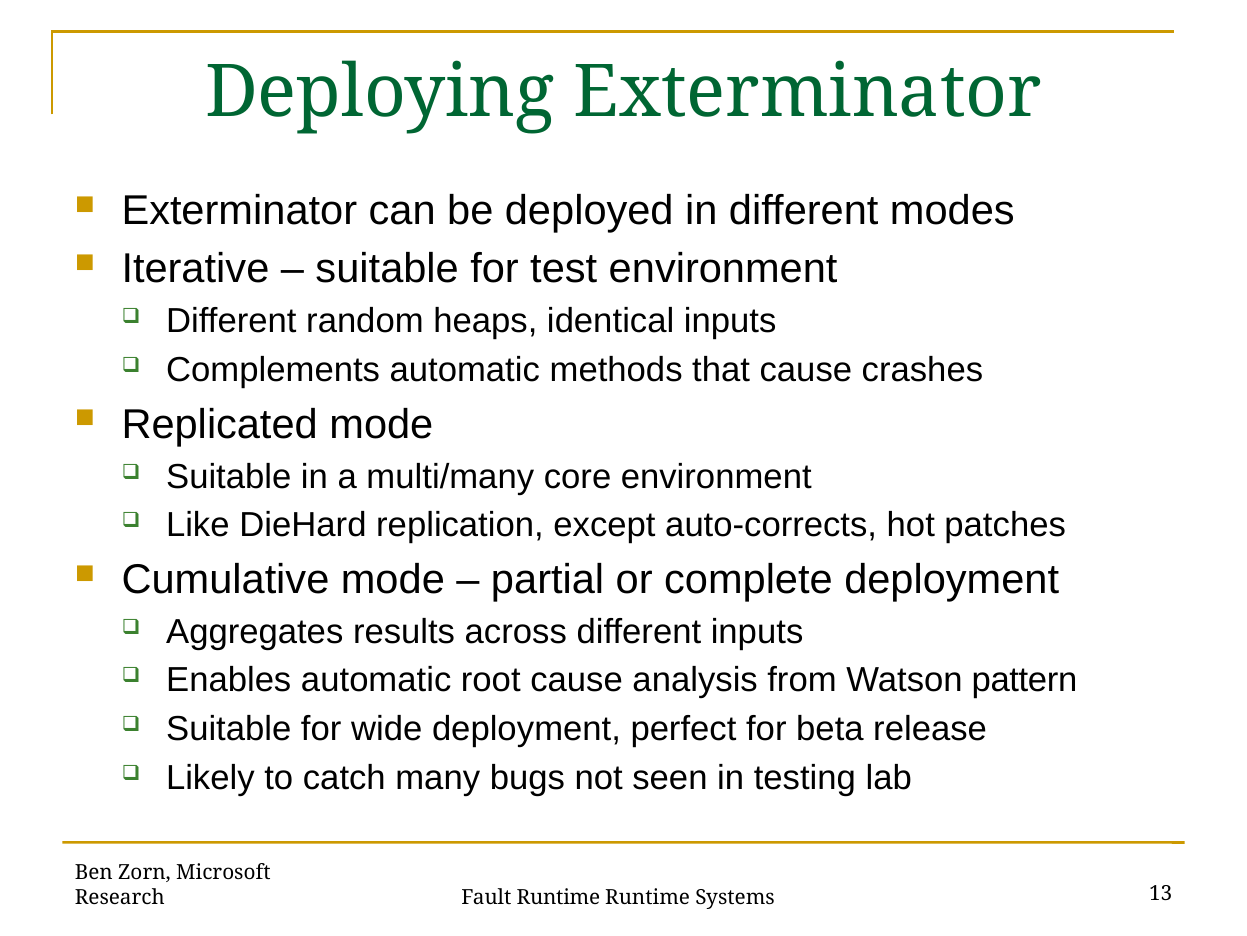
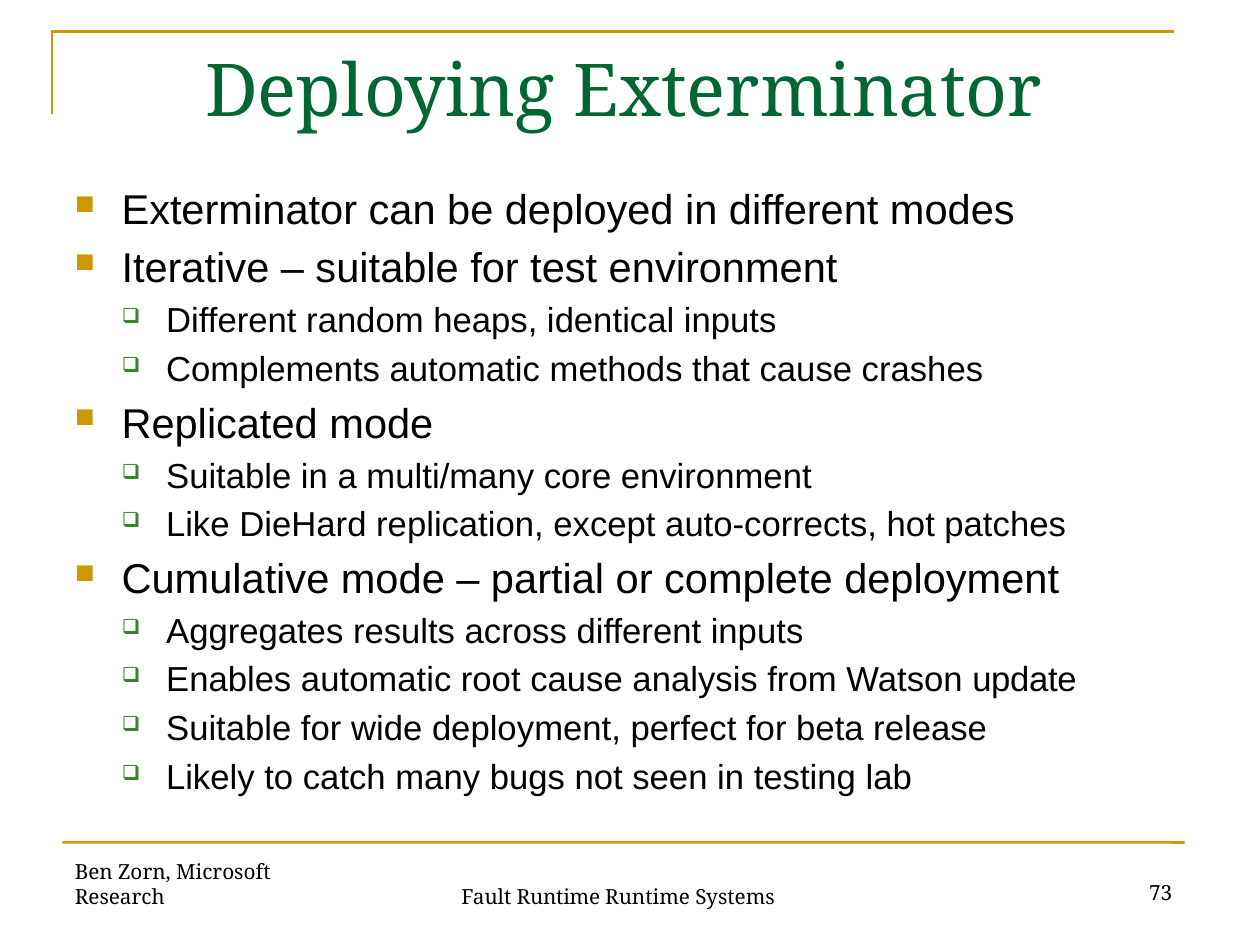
pattern: pattern -> update
13: 13 -> 73
